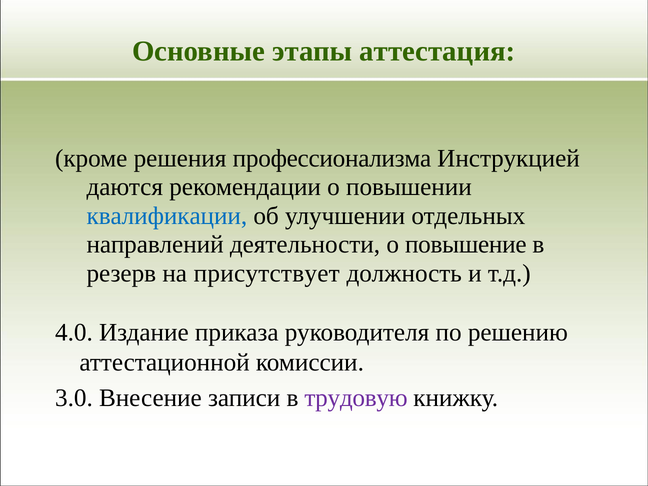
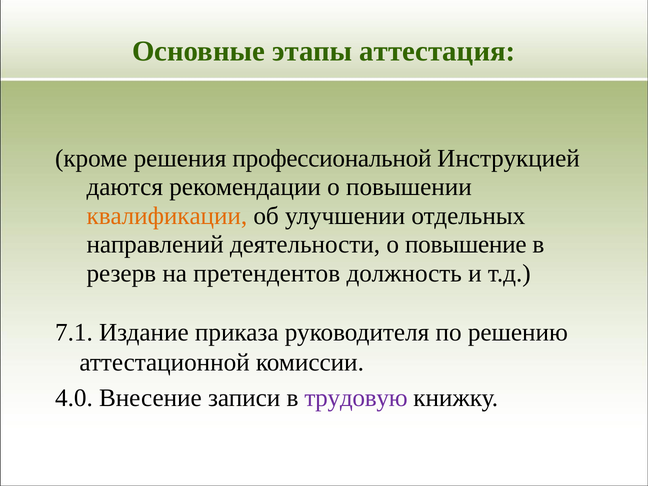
профессионализма: профессионализма -> профессиональной
квалификации colour: blue -> orange
присутствует: присутствует -> претендентов
4.0: 4.0 -> 7.1
3.0: 3.0 -> 4.0
